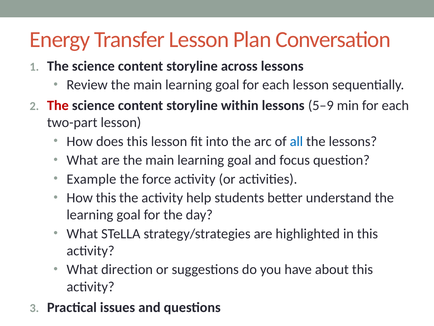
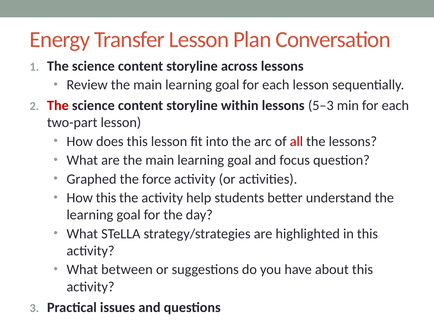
5–9: 5–9 -> 5–3
all colour: blue -> red
Example: Example -> Graphed
direction: direction -> between
